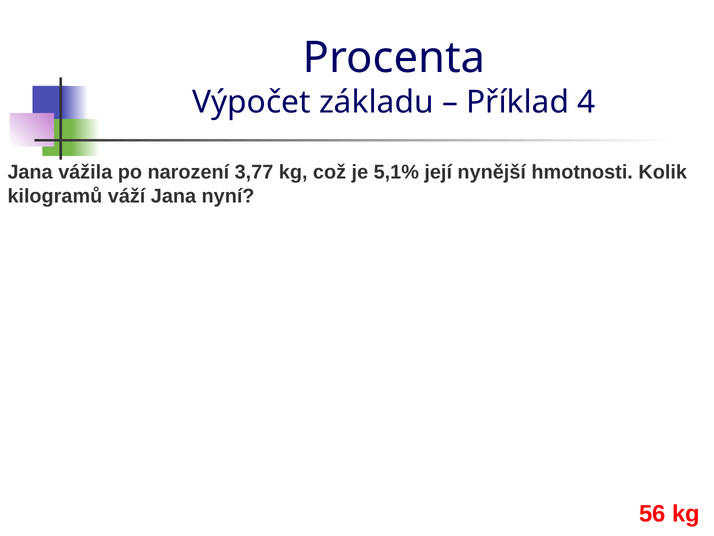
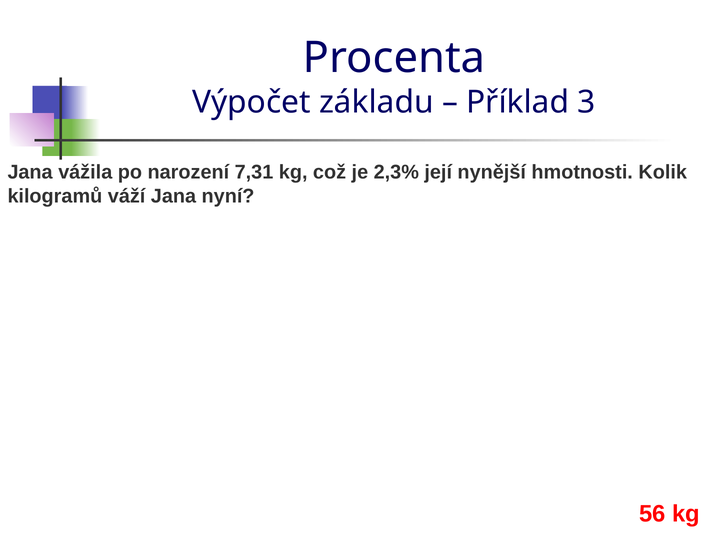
4: 4 -> 3
3,77: 3,77 -> 7,31
5,1%: 5,1% -> 2,3%
